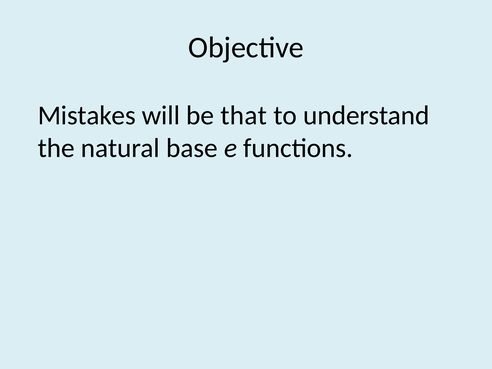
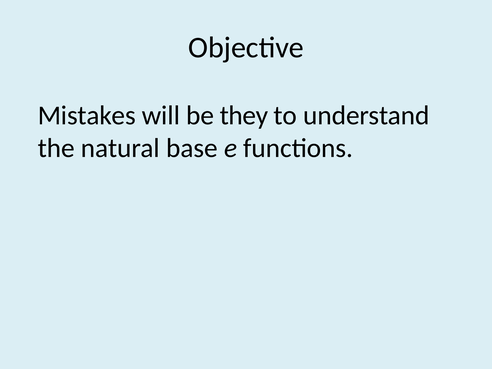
that: that -> they
